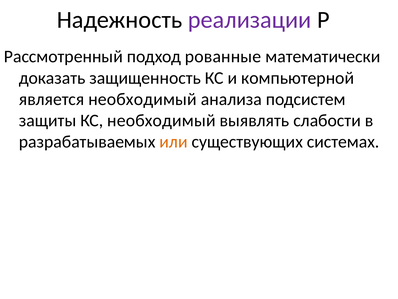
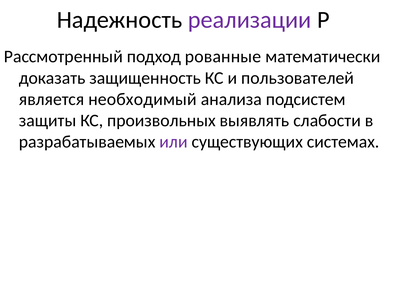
компьютерной: компьютерной -> пользователей
КС необходимый: необходимый -> произвольных
или colour: orange -> purple
